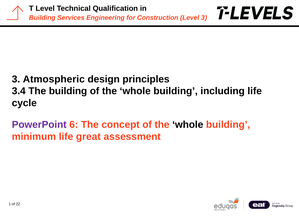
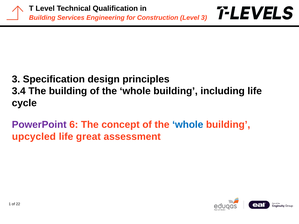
Atmospheric: Atmospheric -> Specification
whole at (188, 125) colour: black -> blue
minimum: minimum -> upcycled
